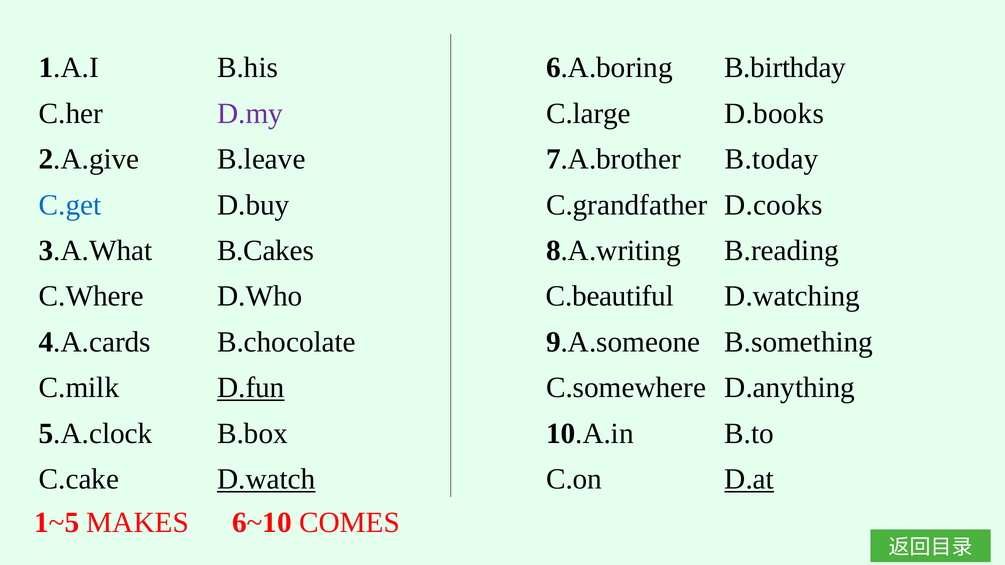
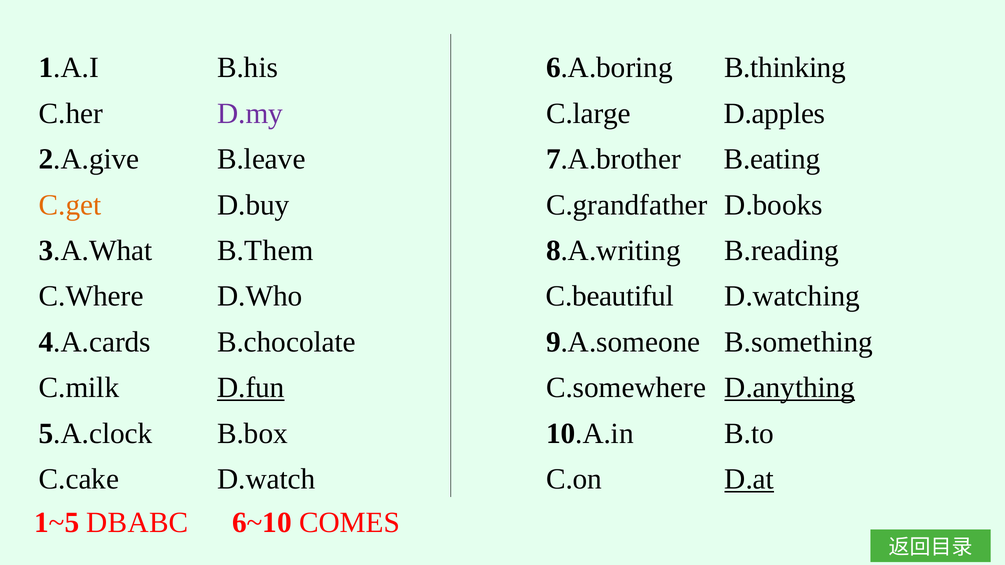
B.birthday: B.birthday -> B.thinking
D.books: D.books -> D.apples
B.today: B.today -> B.eating
C.get colour: blue -> orange
D.cooks: D.cooks -> D.books
B.Cakes: B.Cakes -> B.Them
D.anything underline: none -> present
D.watch underline: present -> none
MAKES: MAKES -> DBABC
